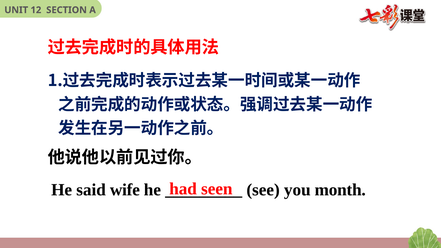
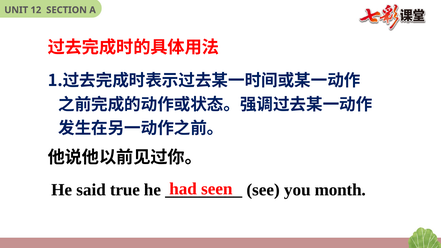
wife: wife -> true
